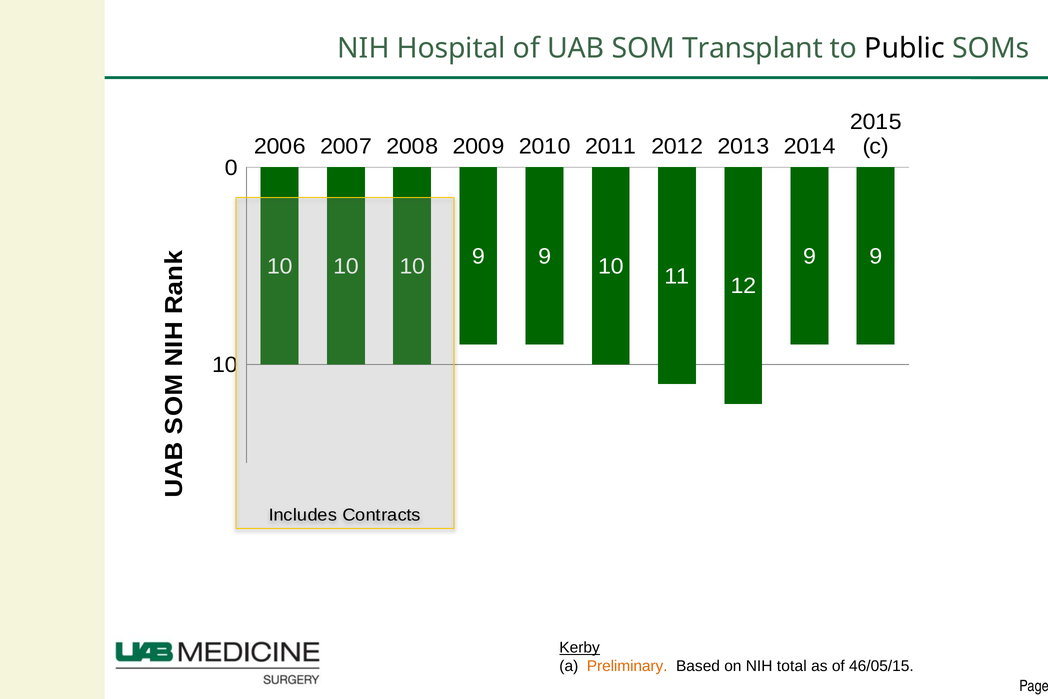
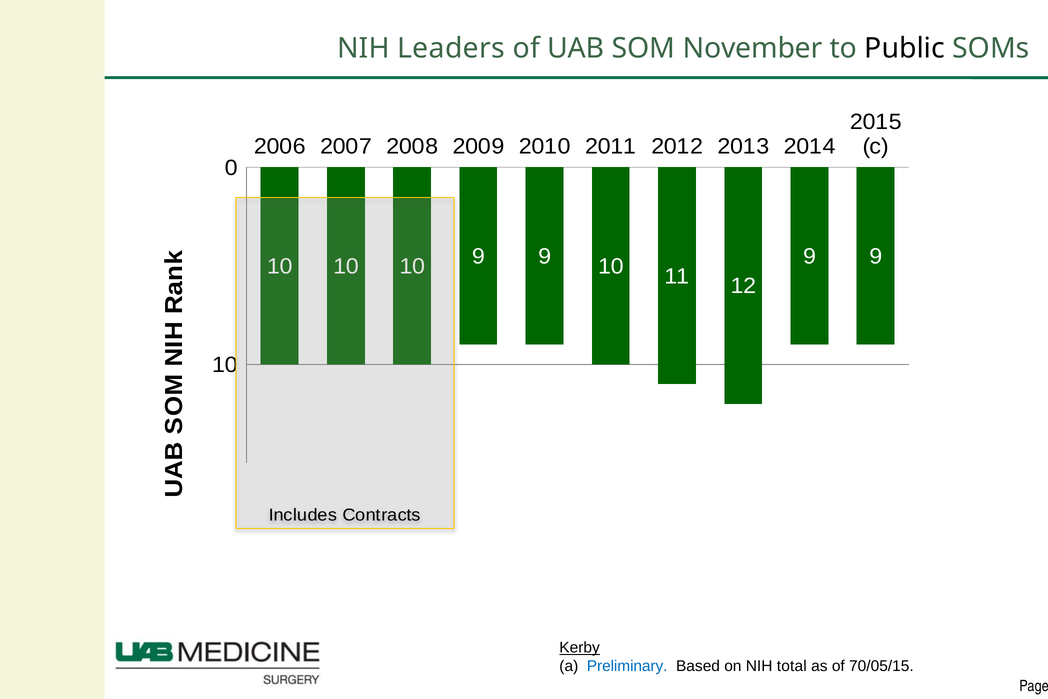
Hospital: Hospital -> Leaders
Transplant: Transplant -> November
Preliminary colour: orange -> blue
46/05/15: 46/05/15 -> 70/05/15
